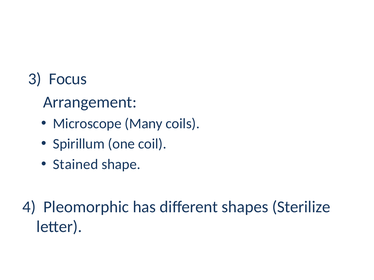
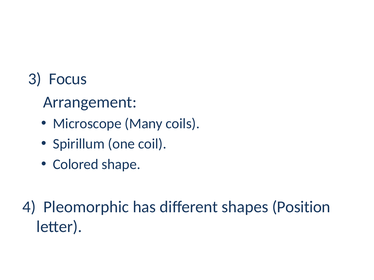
Stained: Stained -> Colored
Sterilize: Sterilize -> Position
